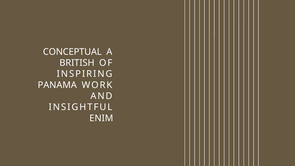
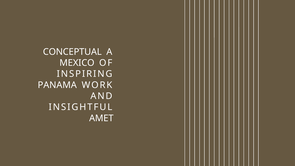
BRITISH: BRITISH -> MEXICO
ENIM: ENIM -> AMET
